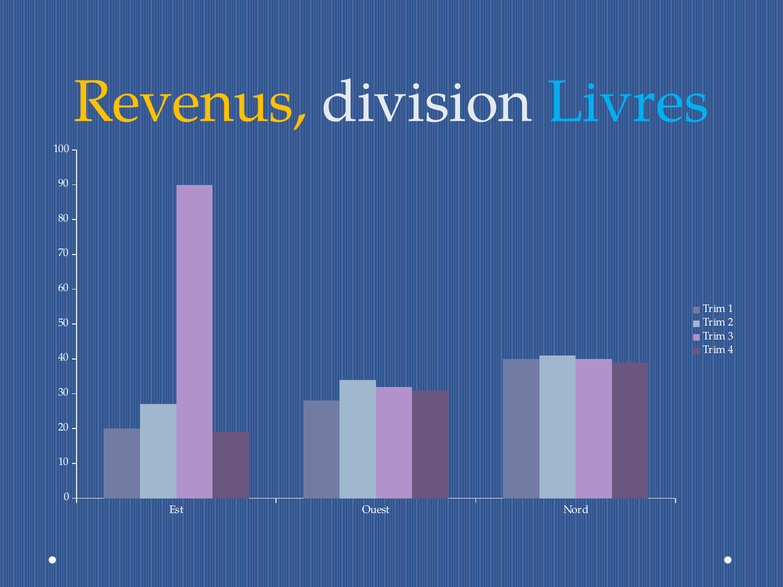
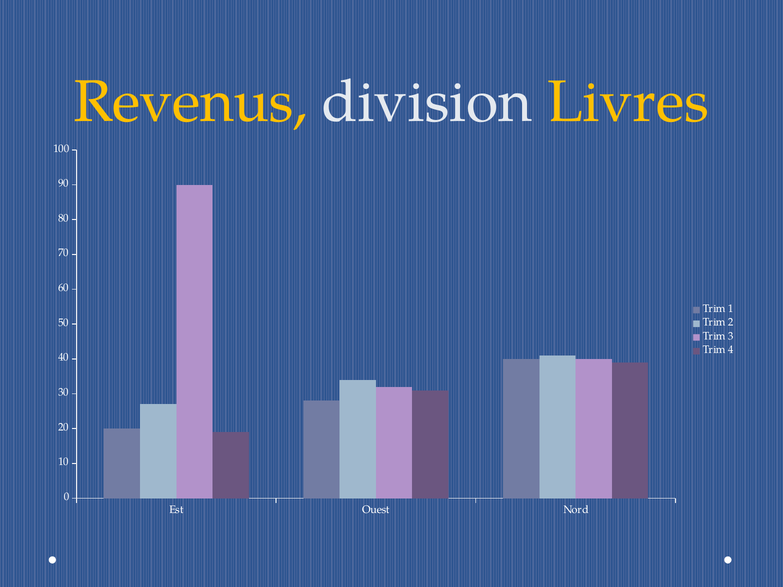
Livres colour: light blue -> yellow
